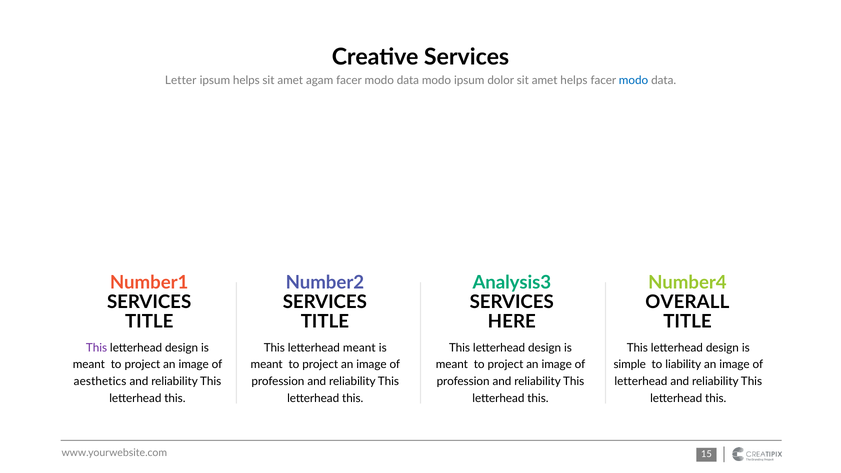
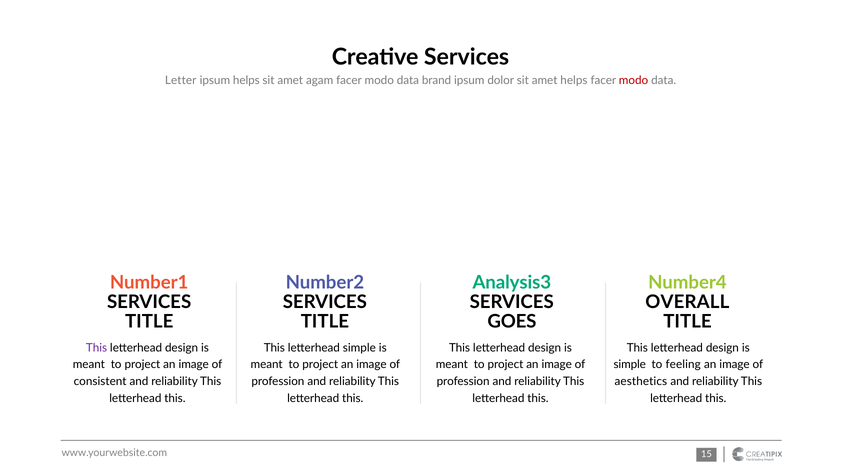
data modo: modo -> brand
modo at (634, 81) colour: blue -> red
HERE: HERE -> GOES
letterhead meant: meant -> simple
liability: liability -> feeling
aesthetics: aesthetics -> consistent
letterhead at (641, 382): letterhead -> aesthetics
